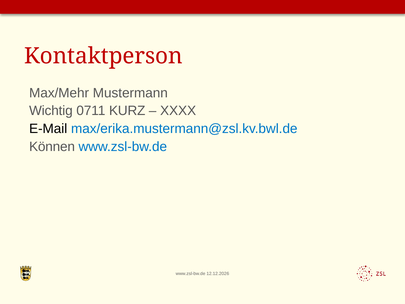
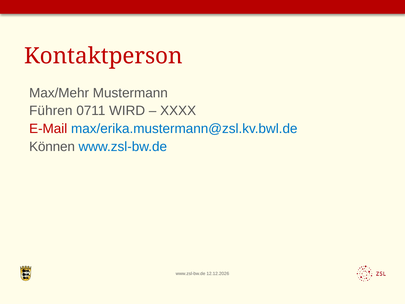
Wichtig: Wichtig -> Führen
KURZ: KURZ -> WIRD
E-Mail colour: black -> red
